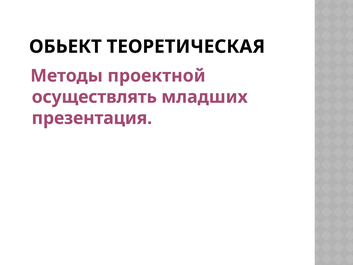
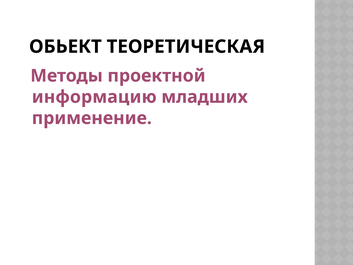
осуществлять: осуществлять -> информацию
презентация: презентация -> применение
